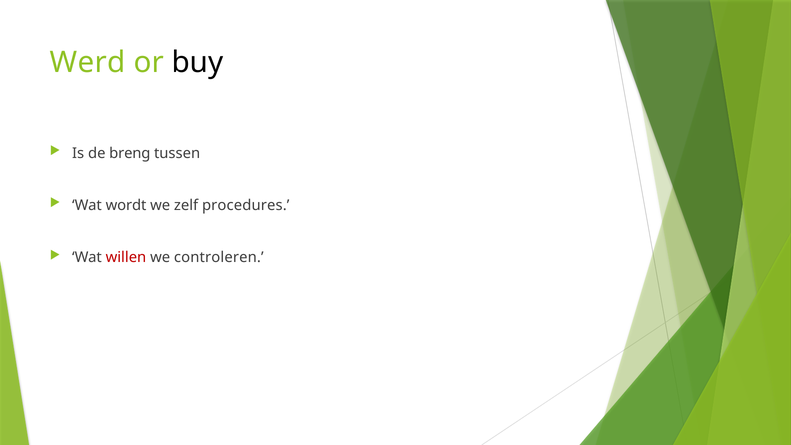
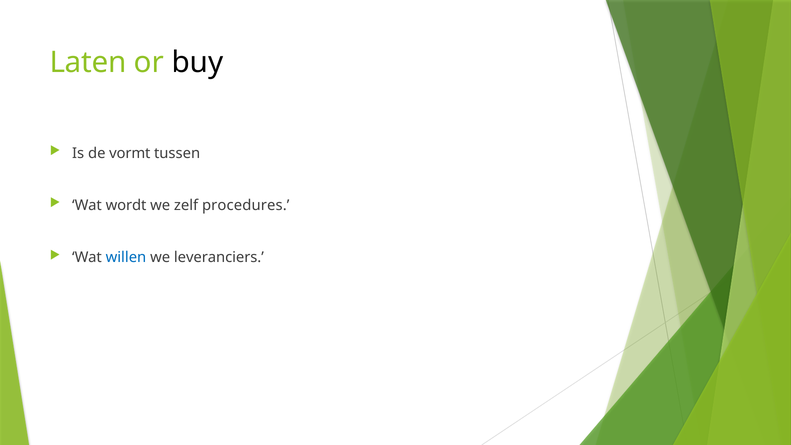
Werd: Werd -> Laten
breng: breng -> vormt
willen colour: red -> blue
controleren: controleren -> leveranciers
